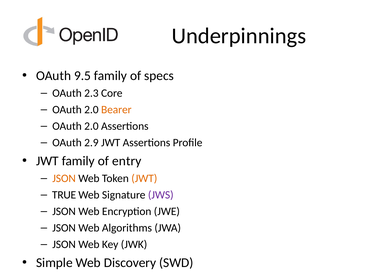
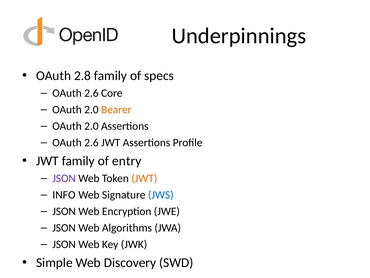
9.5: 9.5 -> 2.8
2.3 at (91, 93): 2.3 -> 2.6
2.9 at (91, 142): 2.9 -> 2.6
JSON at (64, 178) colour: orange -> purple
TRUE: TRUE -> INFO
JWS colour: purple -> blue
